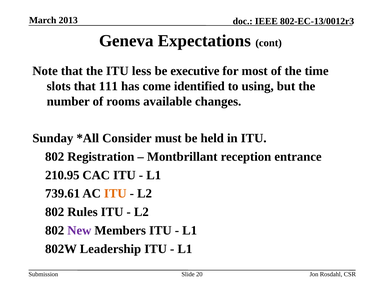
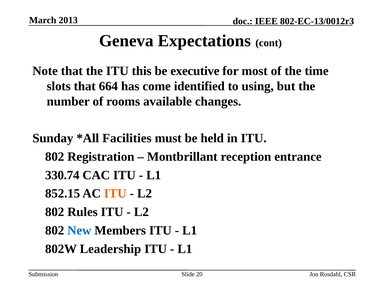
less: less -> this
111: 111 -> 664
Consider: Consider -> Facilities
210.95: 210.95 -> 330.74
739.61: 739.61 -> 852.15
New colour: purple -> blue
